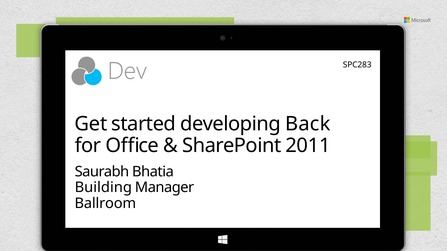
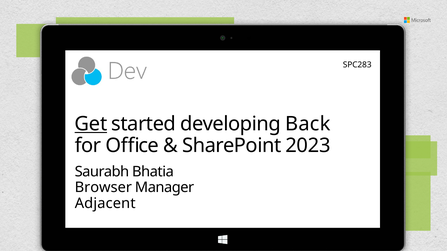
Get underline: none -> present
2011: 2011 -> 2023
Building: Building -> Browser
Ballroom: Ballroom -> Adjacent
